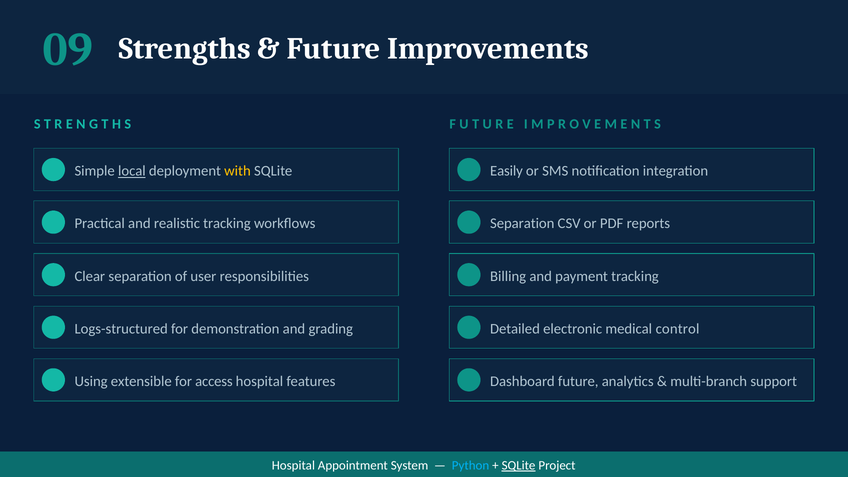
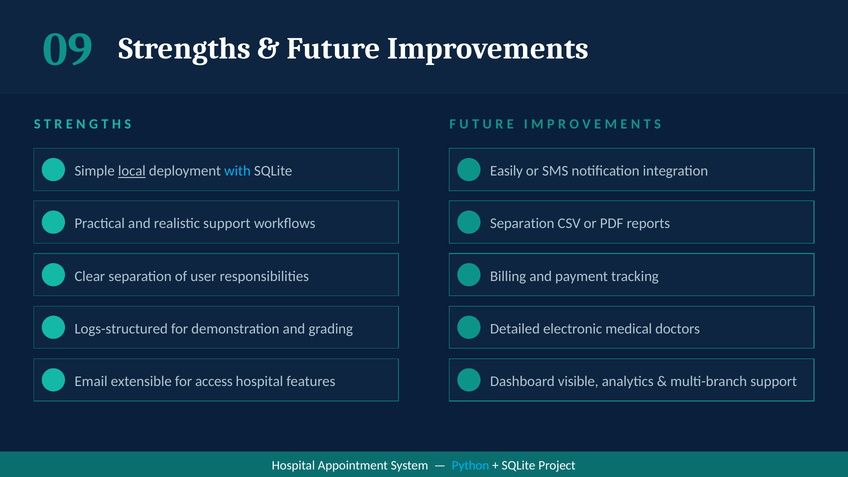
with colour: yellow -> light blue
realistic tracking: tracking -> support
control: control -> doctors
Using: Using -> Email
Dashboard future: future -> visible
SQLite at (519, 466) underline: present -> none
